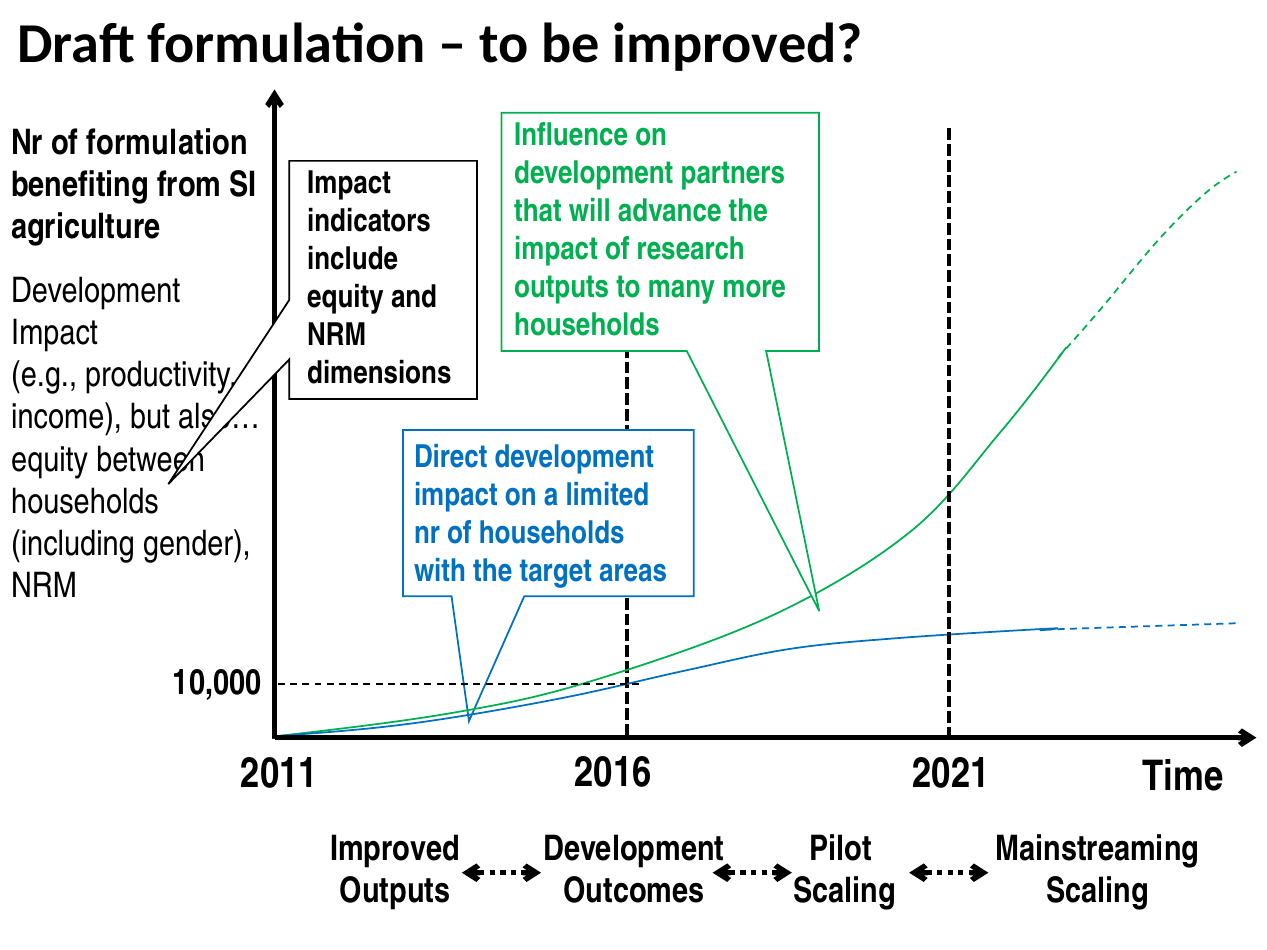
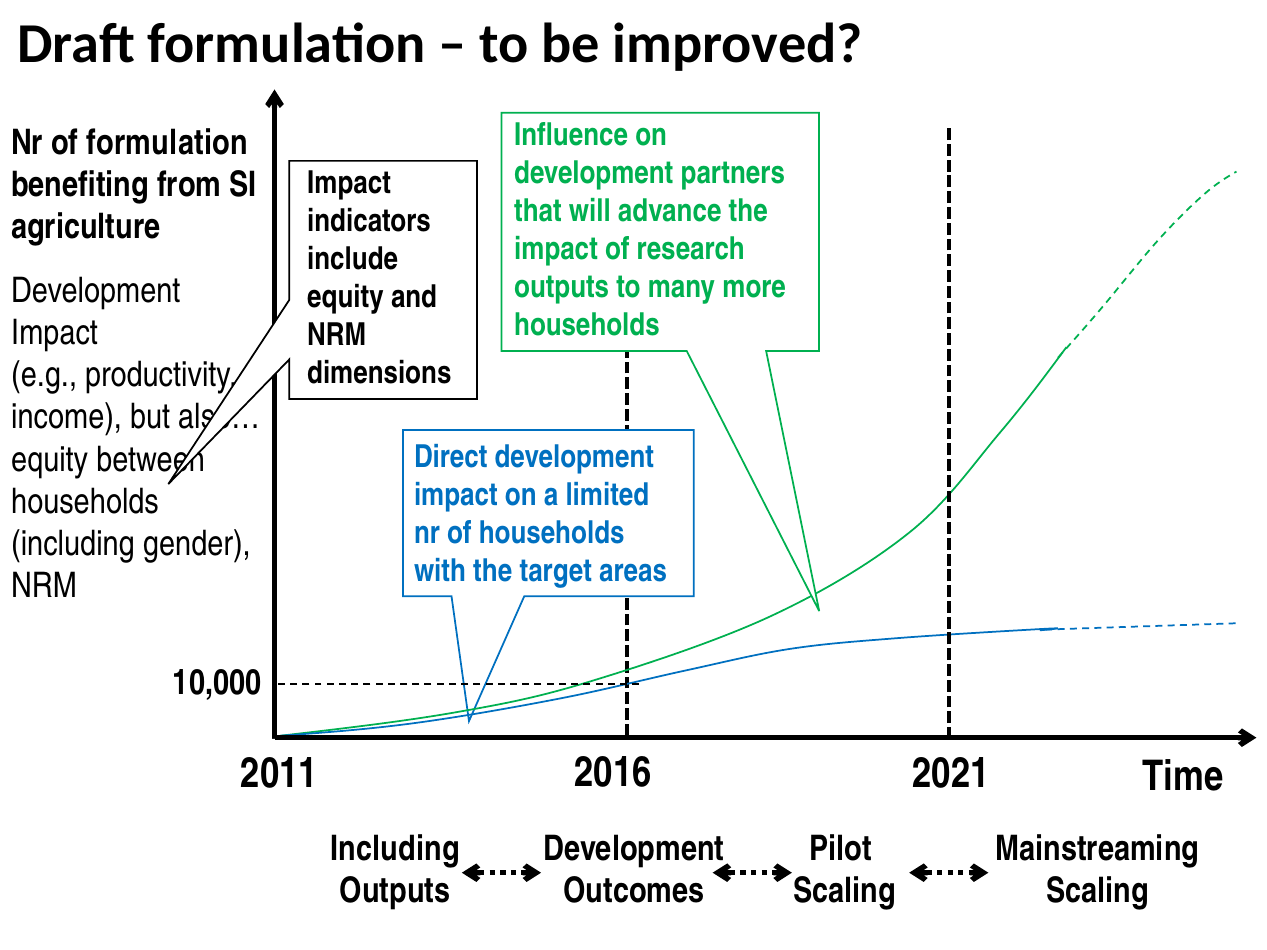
Improved at (395, 849): Improved -> Including
